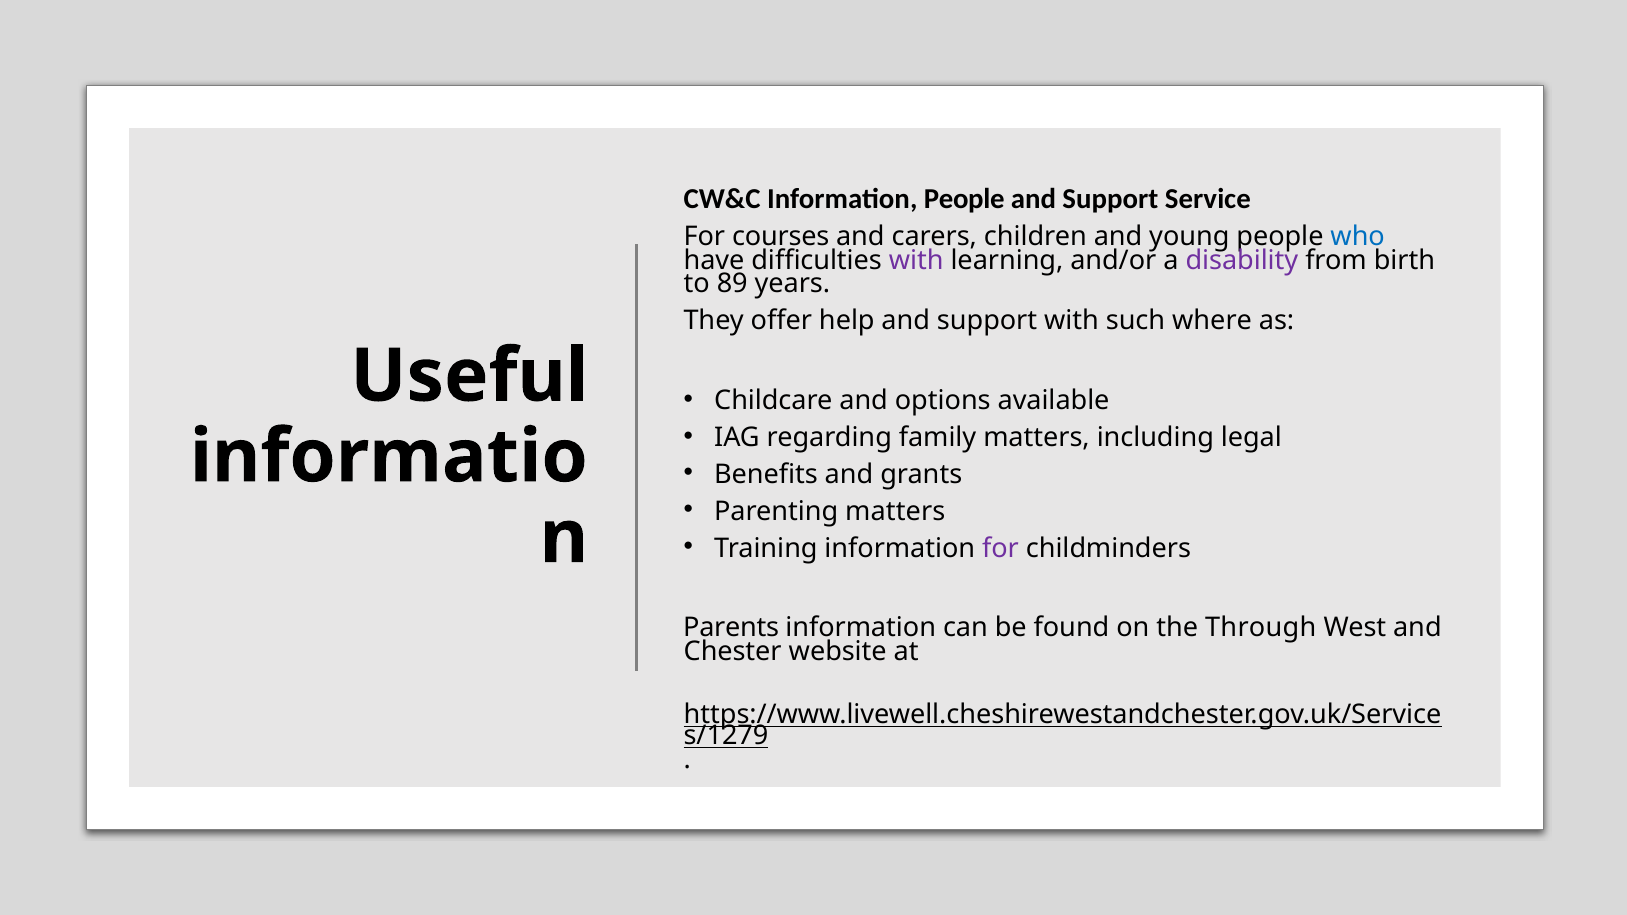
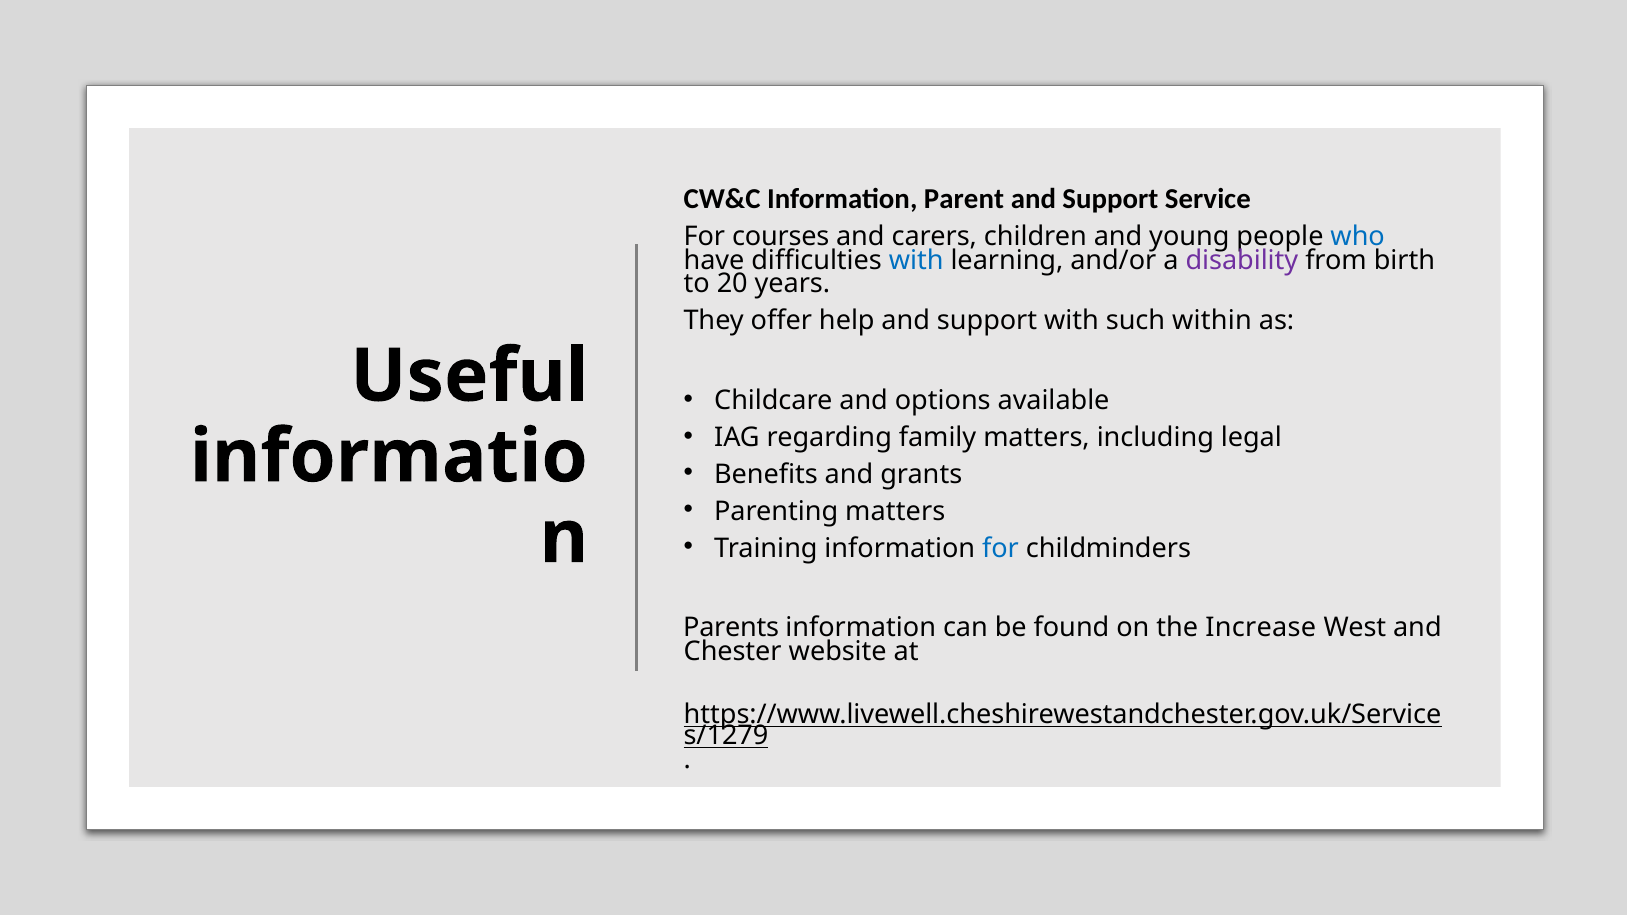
Information People: People -> Parent
with at (916, 260) colour: purple -> blue
89: 89 -> 20
where: where -> within
for at (1000, 548) colour: purple -> blue
Through: Through -> Increase
